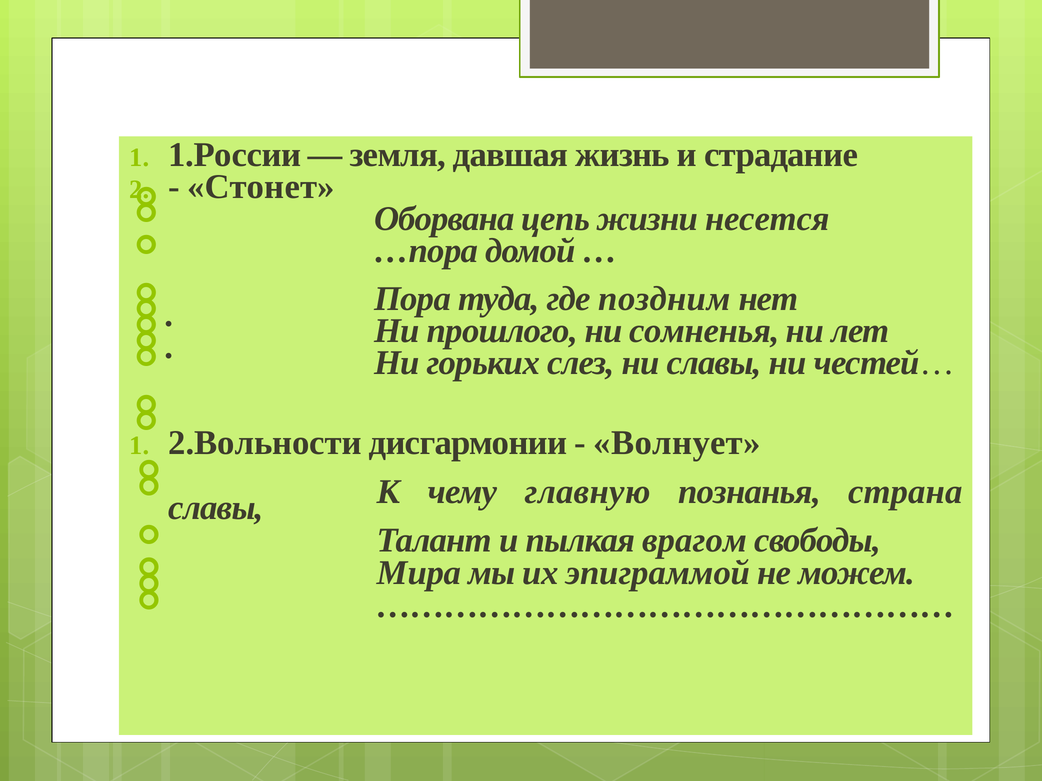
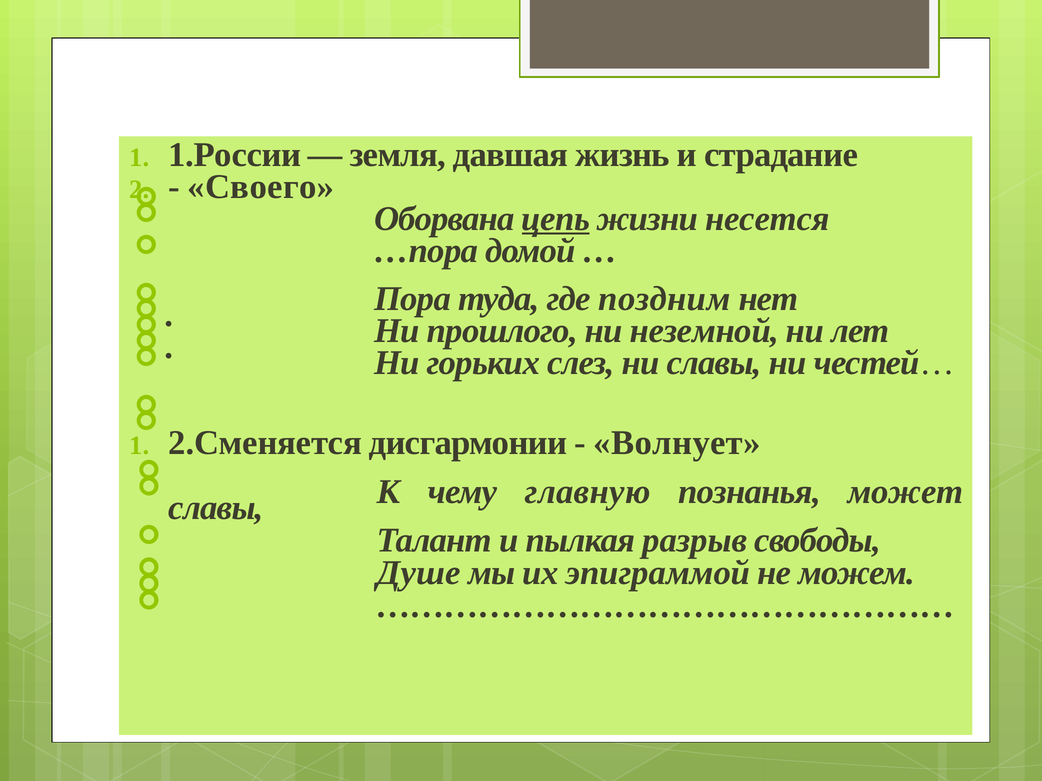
Стонет: Стонет -> Своего
цепь underline: none -> present
сомненья: сомненья -> неземной
2.Вольности: 2.Вольности -> 2.Сменяется
страна: страна -> может
врагом: врагом -> разрыв
Мира: Мира -> Душе
